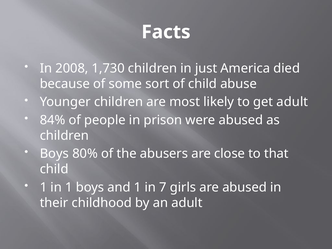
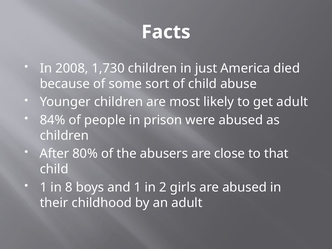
Boys at (54, 154): Boys -> After
in 1: 1 -> 8
7: 7 -> 2
